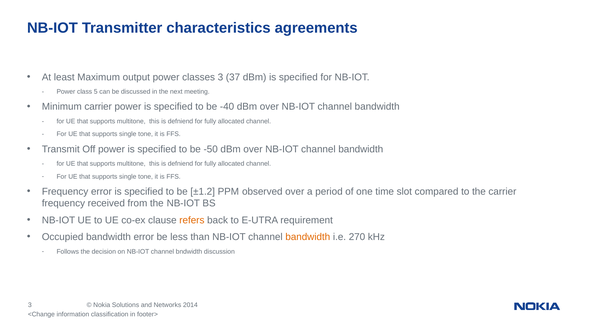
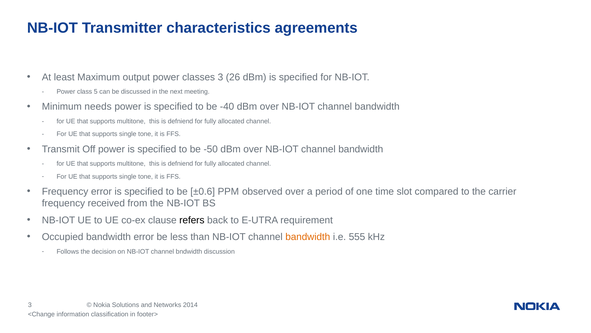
37: 37 -> 26
Minimum carrier: carrier -> needs
±1.2: ±1.2 -> ±0.6
refers colour: orange -> black
270: 270 -> 555
